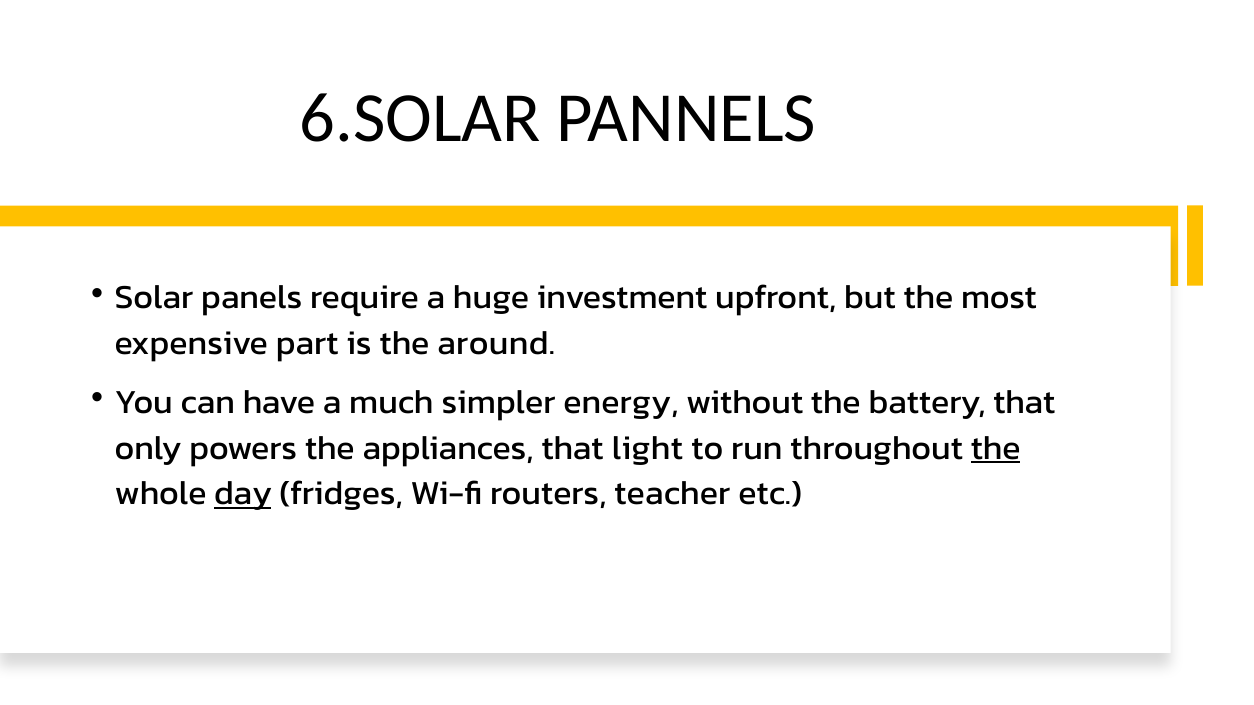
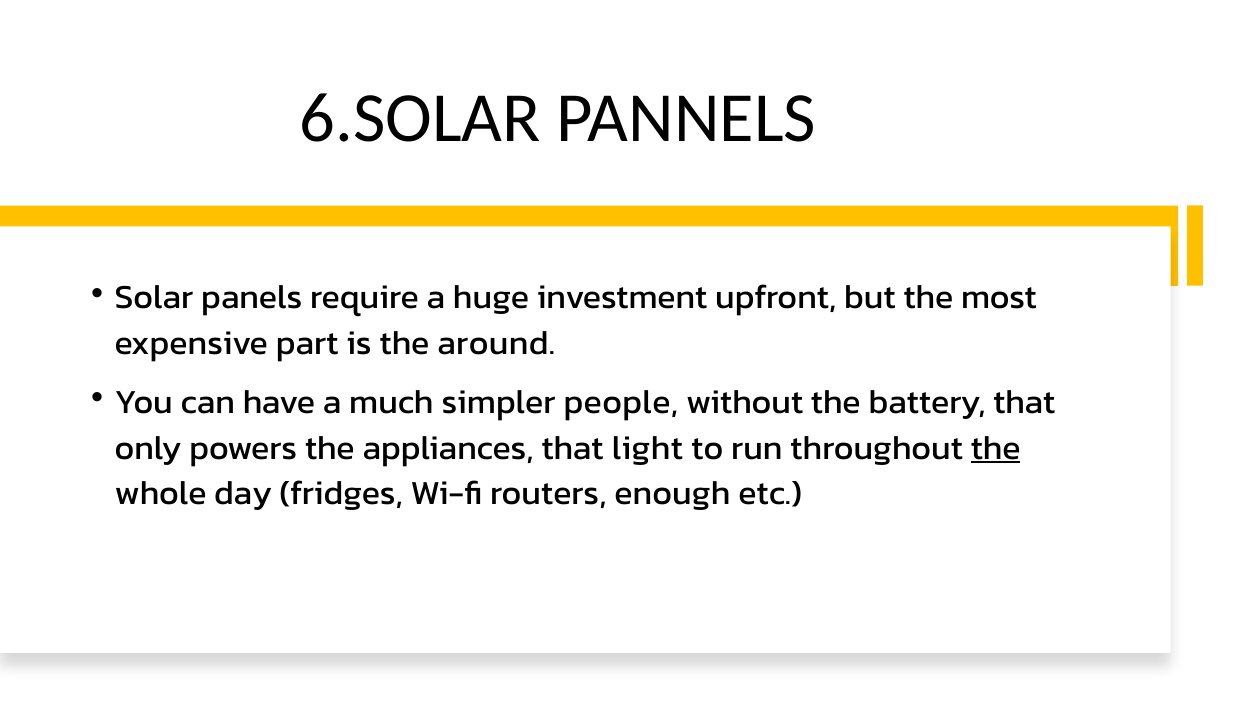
energy: energy -> people
day underline: present -> none
teacher: teacher -> enough
